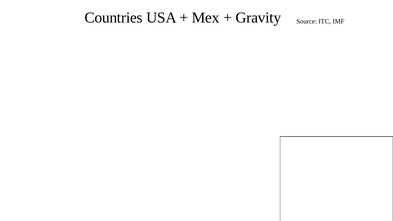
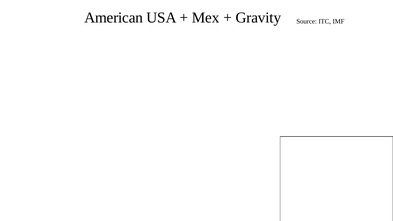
Countries: Countries -> American
